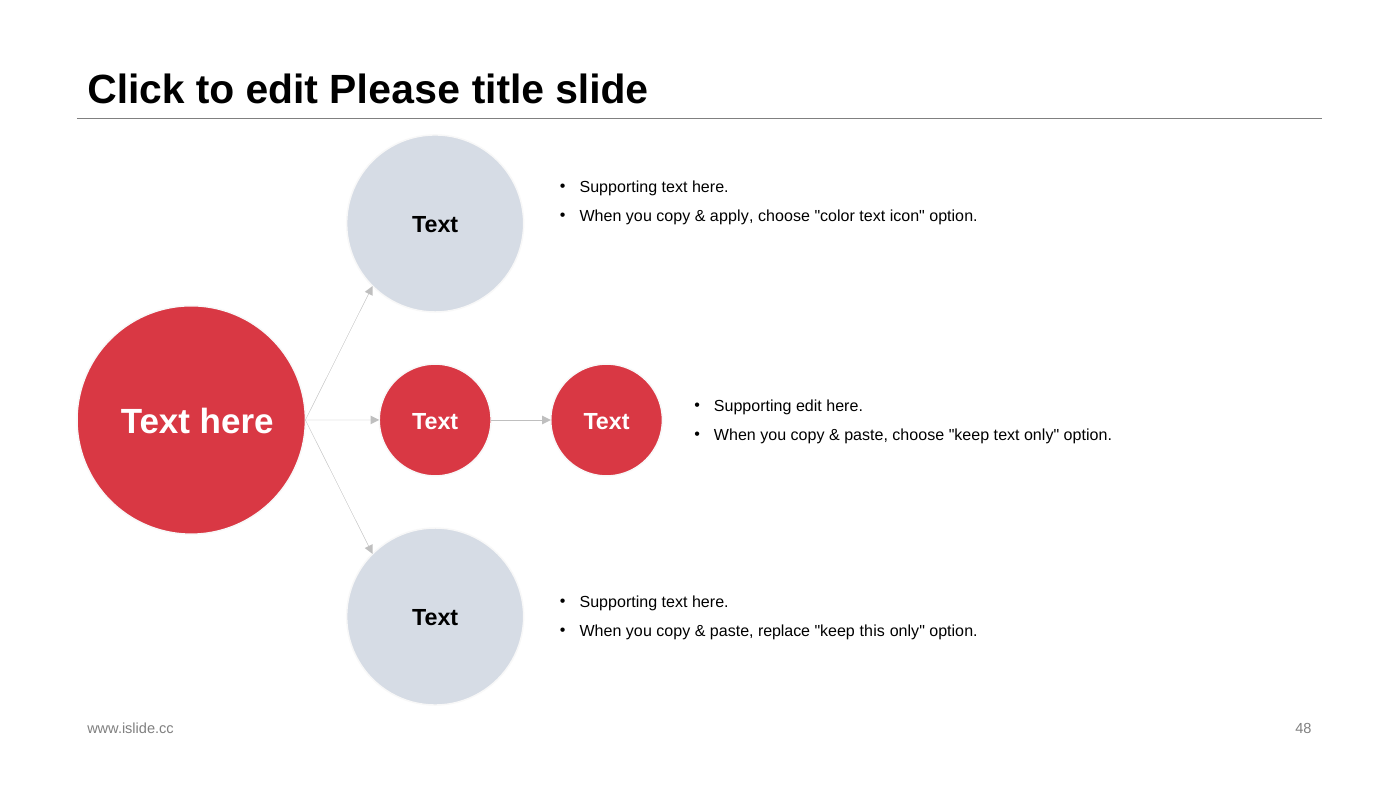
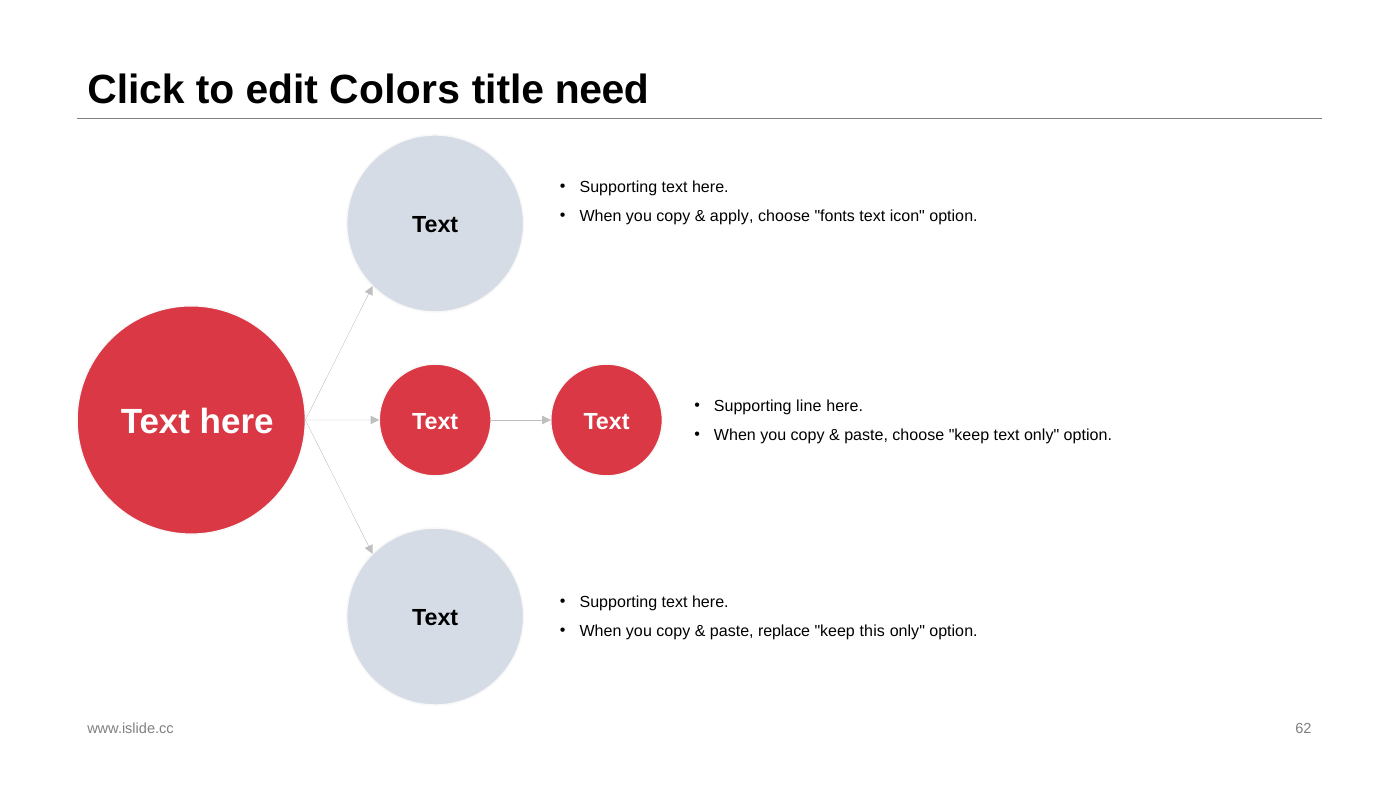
Please: Please -> Colors
slide: slide -> need
color: color -> fonts
Supporting edit: edit -> line
48: 48 -> 62
